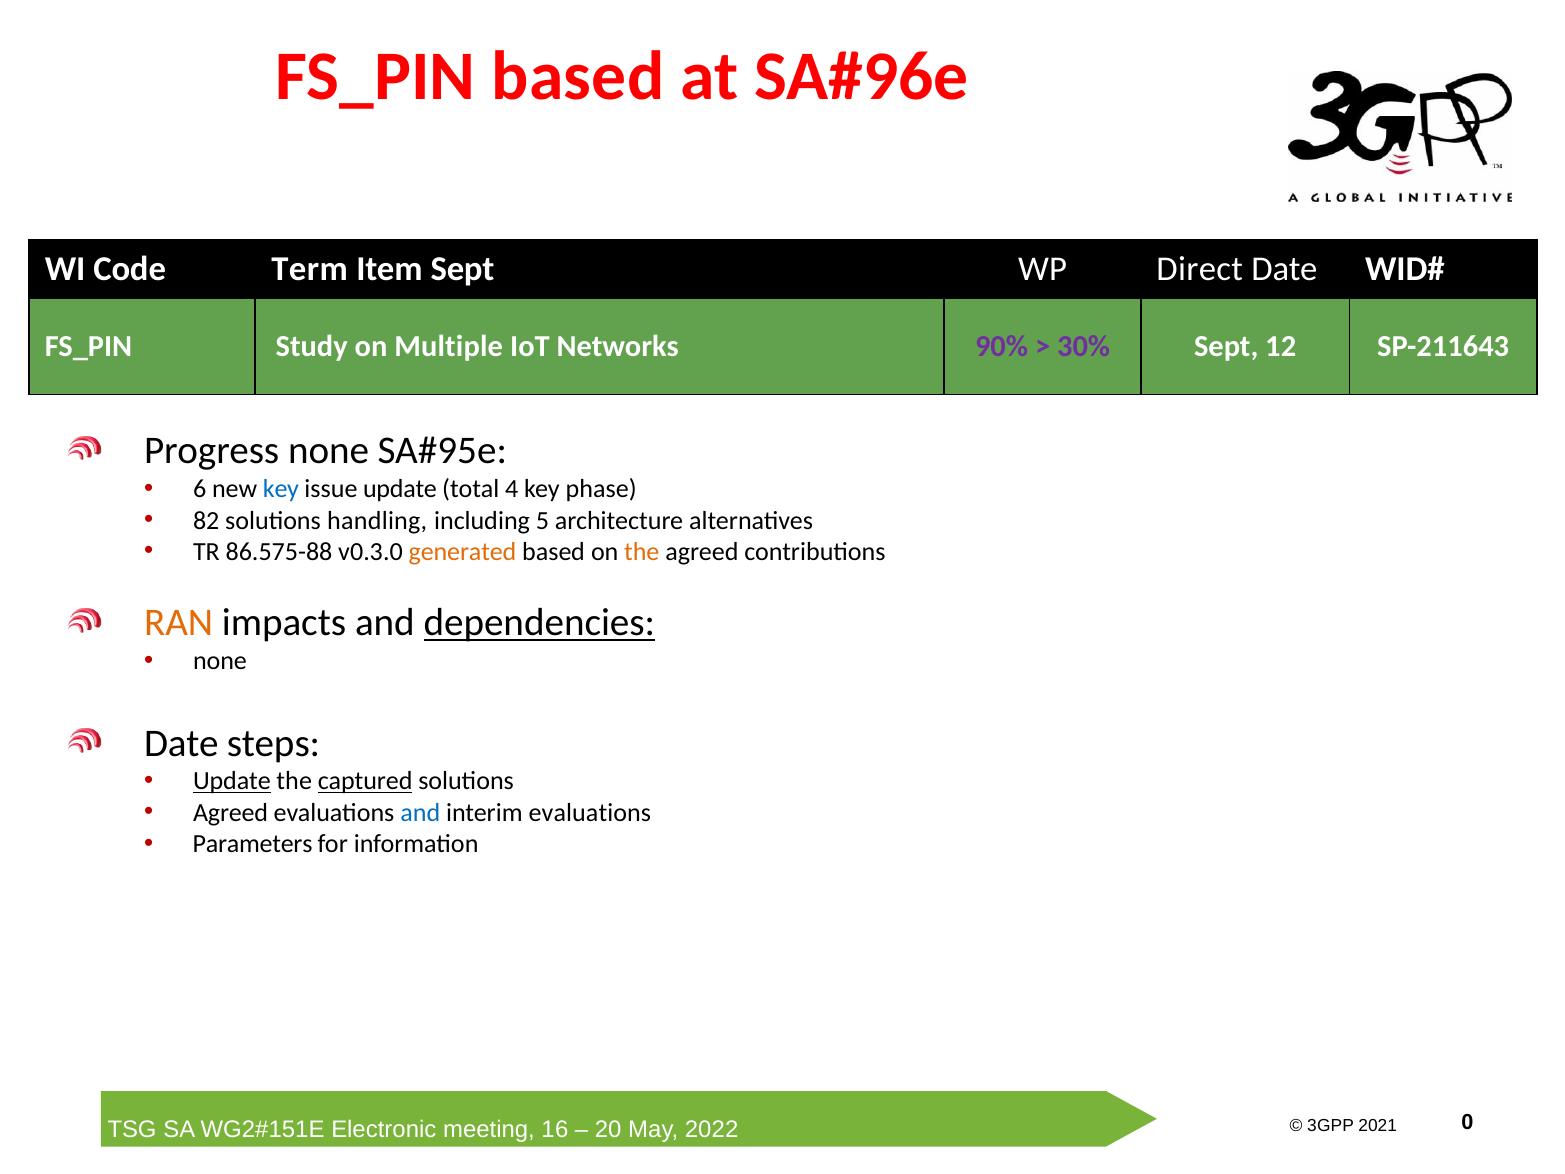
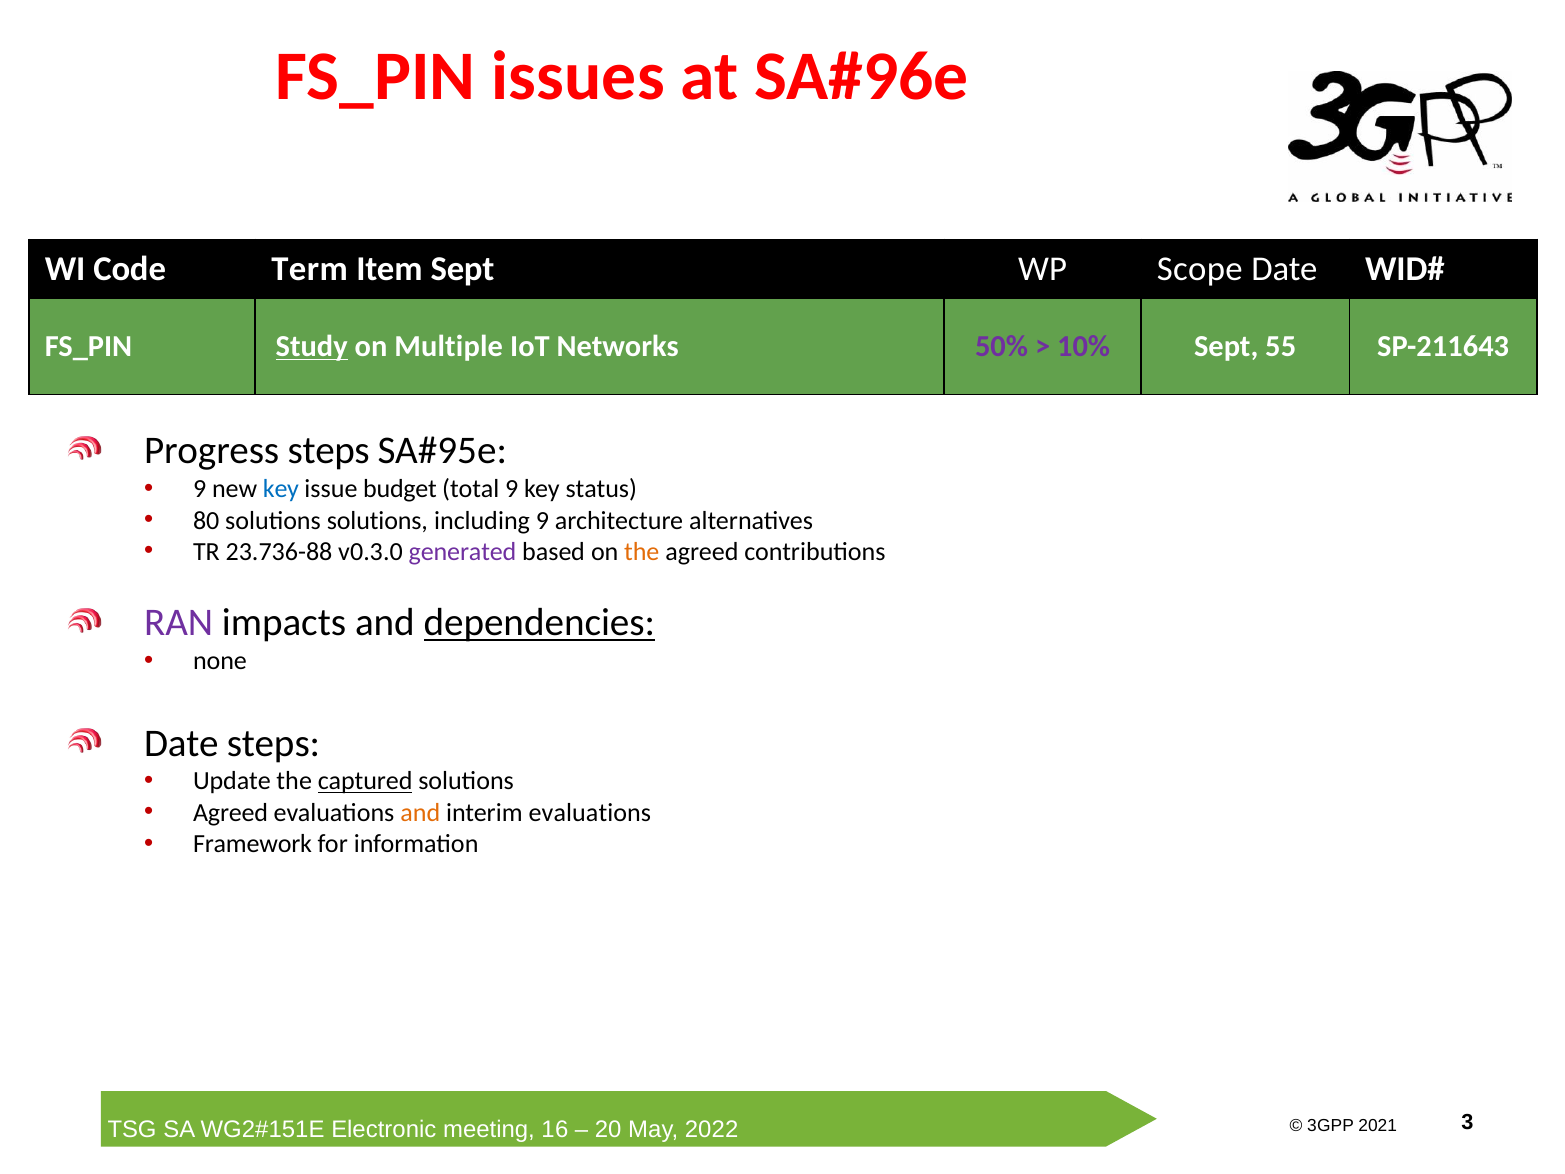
FS_PIN based: based -> issues
Direct: Direct -> Scope
Study underline: none -> present
90%: 90% -> 50%
30%: 30% -> 10%
12: 12 -> 55
Progress none: none -> steps
6 at (200, 489): 6 -> 9
issue update: update -> budget
total 4: 4 -> 9
phase: phase -> status
82: 82 -> 80
solutions handling: handling -> solutions
including 5: 5 -> 9
86.575-88: 86.575-88 -> 23.736-88
generated colour: orange -> purple
RAN colour: orange -> purple
Update at (232, 781) underline: present -> none
and at (420, 812) colour: blue -> orange
Parameters: Parameters -> Framework
0: 0 -> 3
